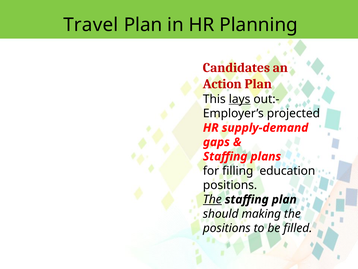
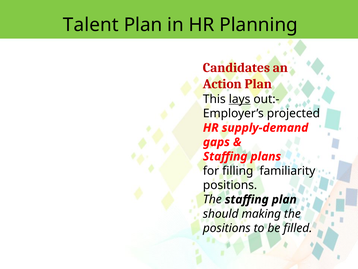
Travel: Travel -> Talent
education: education -> familiarity
The at (212, 199) underline: present -> none
